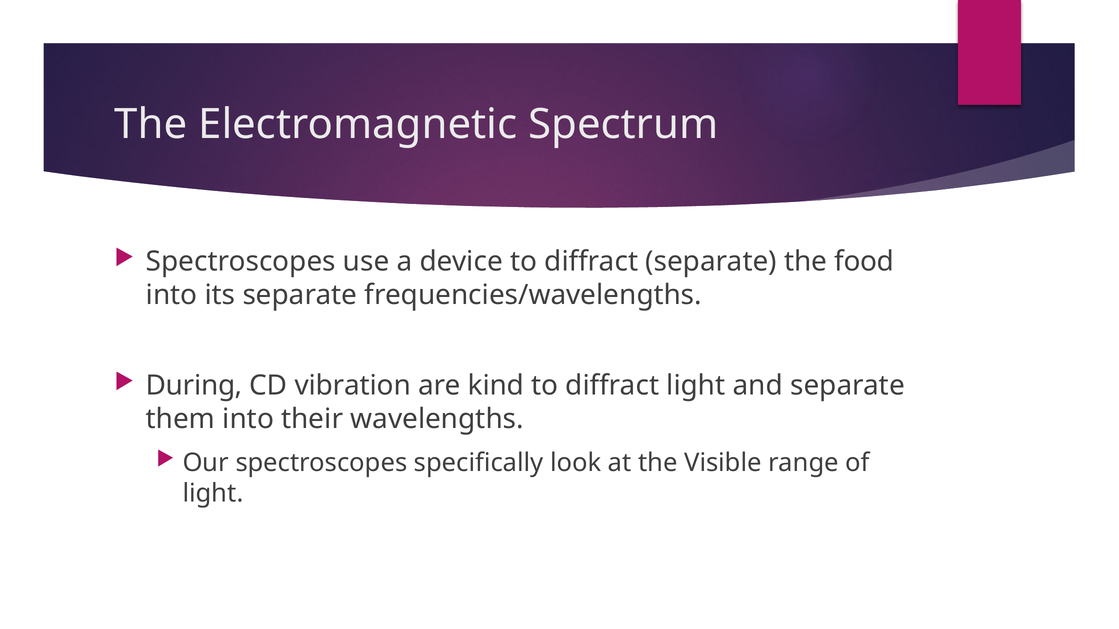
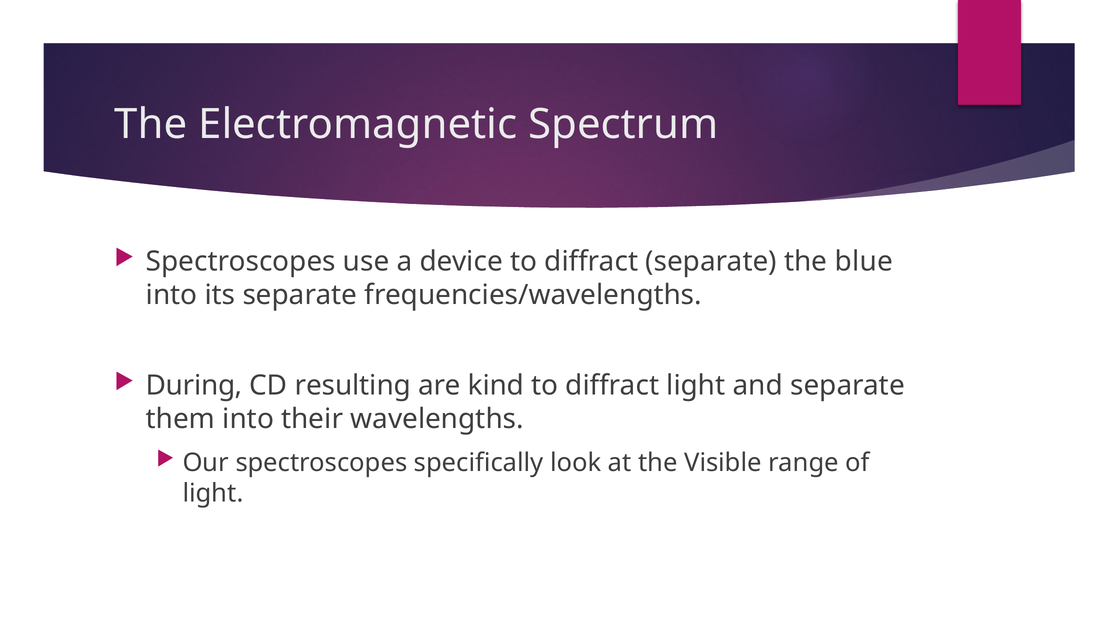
food: food -> blue
vibration: vibration -> resulting
